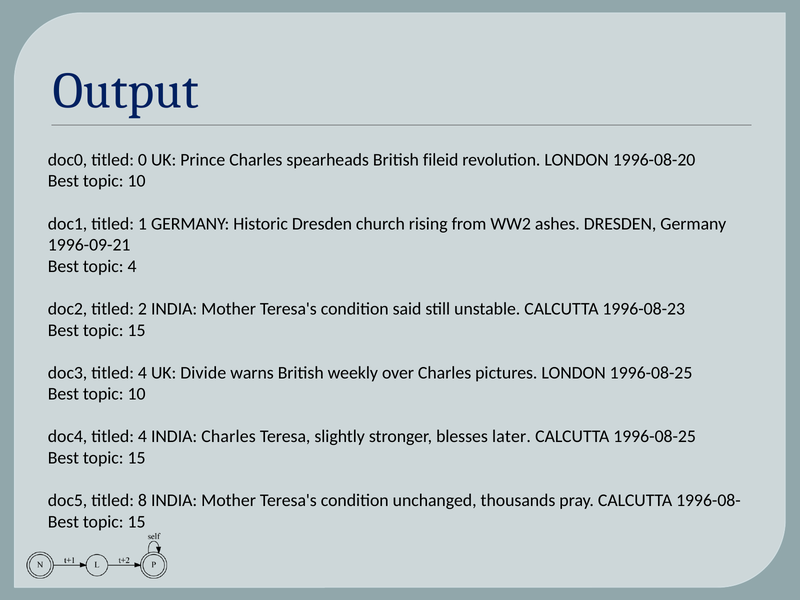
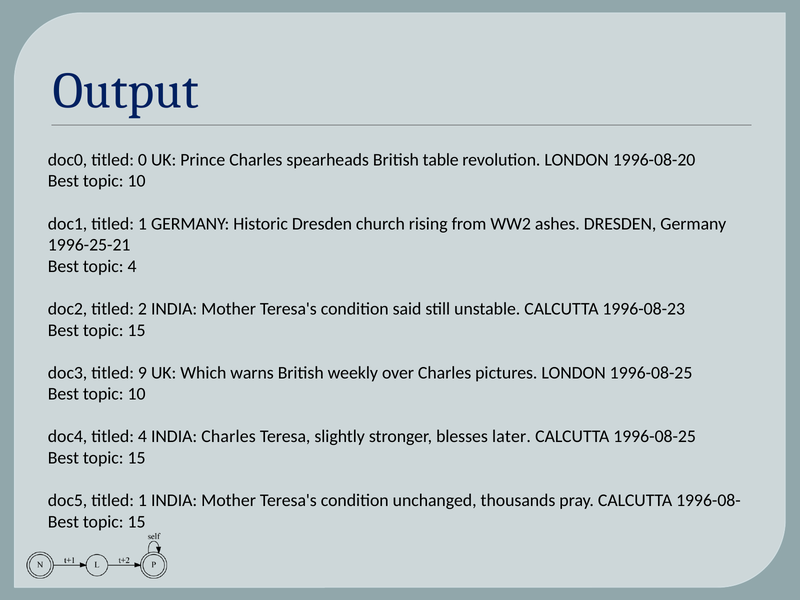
fileid: fileid -> table
1996-09-21: 1996-09-21 -> 1996-25-21
doc3 titled 4: 4 -> 9
Divide: Divide -> Which
doc5 titled 8: 8 -> 1
